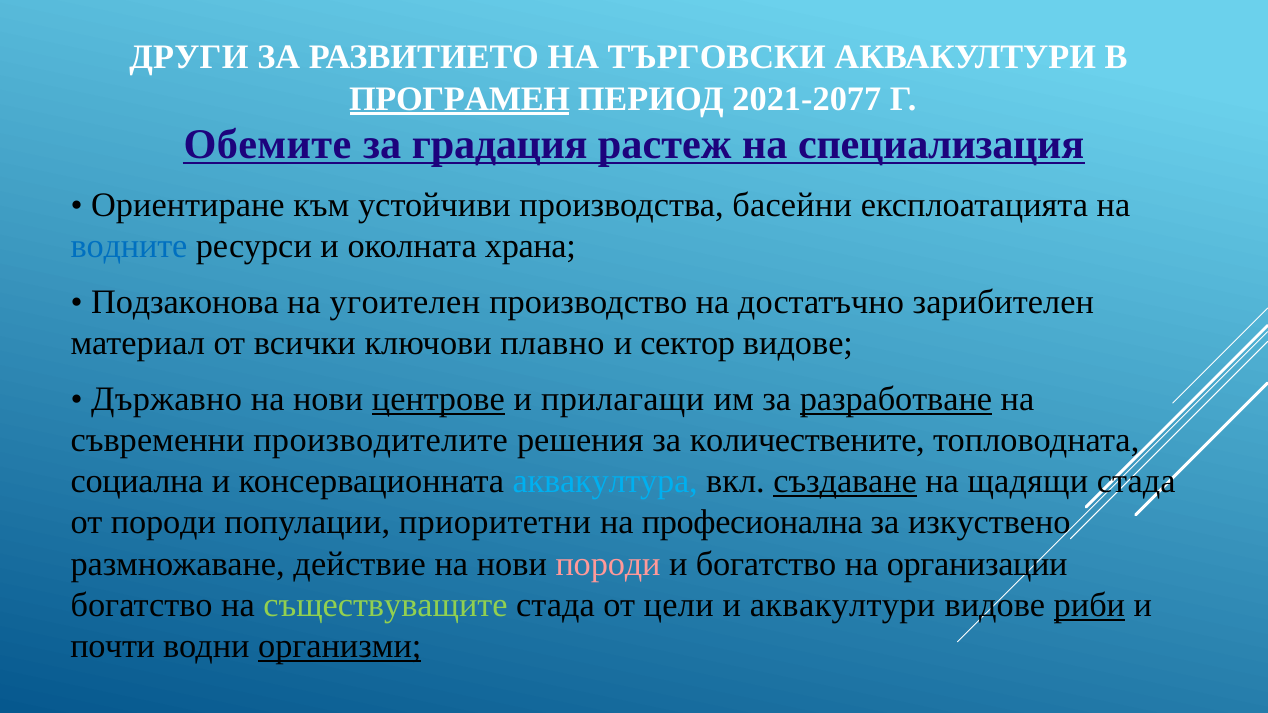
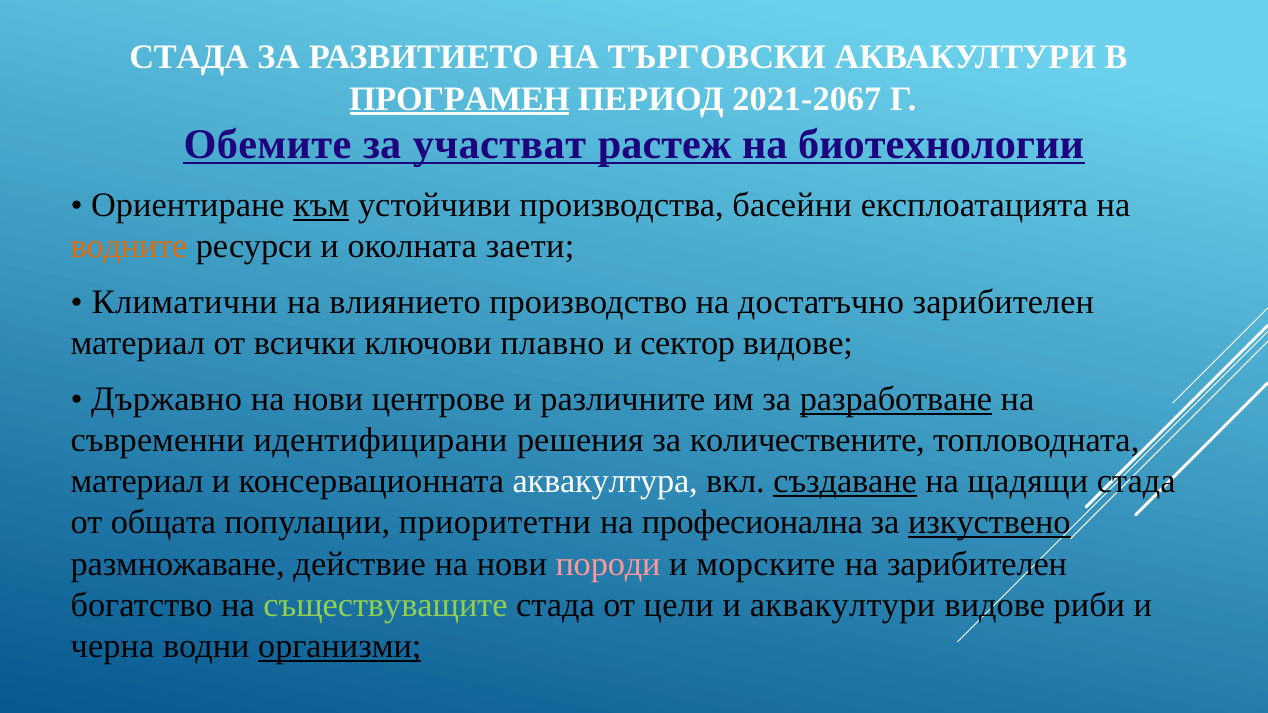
ДРУГИ at (189, 58): ДРУГИ -> СТАДА
2021-2077: 2021-2077 -> 2021-2067
градация: градация -> участват
специализация: специализация -> биотехнологии
към underline: none -> present
водните colour: blue -> orange
храна: храна -> заети
Подзаконова: Подзаконова -> Климатични
угоителен: угоителен -> влиянието
центрове underline: present -> none
прилагащи: прилагащи -> различните
производителите: производителите -> идентифицирани
социална at (137, 482): социална -> материал
аквакултура colour: light blue -> white
от породи: породи -> общата
изкуствено underline: none -> present
и богатство: богатство -> морските
на организации: организации -> зарибителен
риби underline: present -> none
почти: почти -> черна
